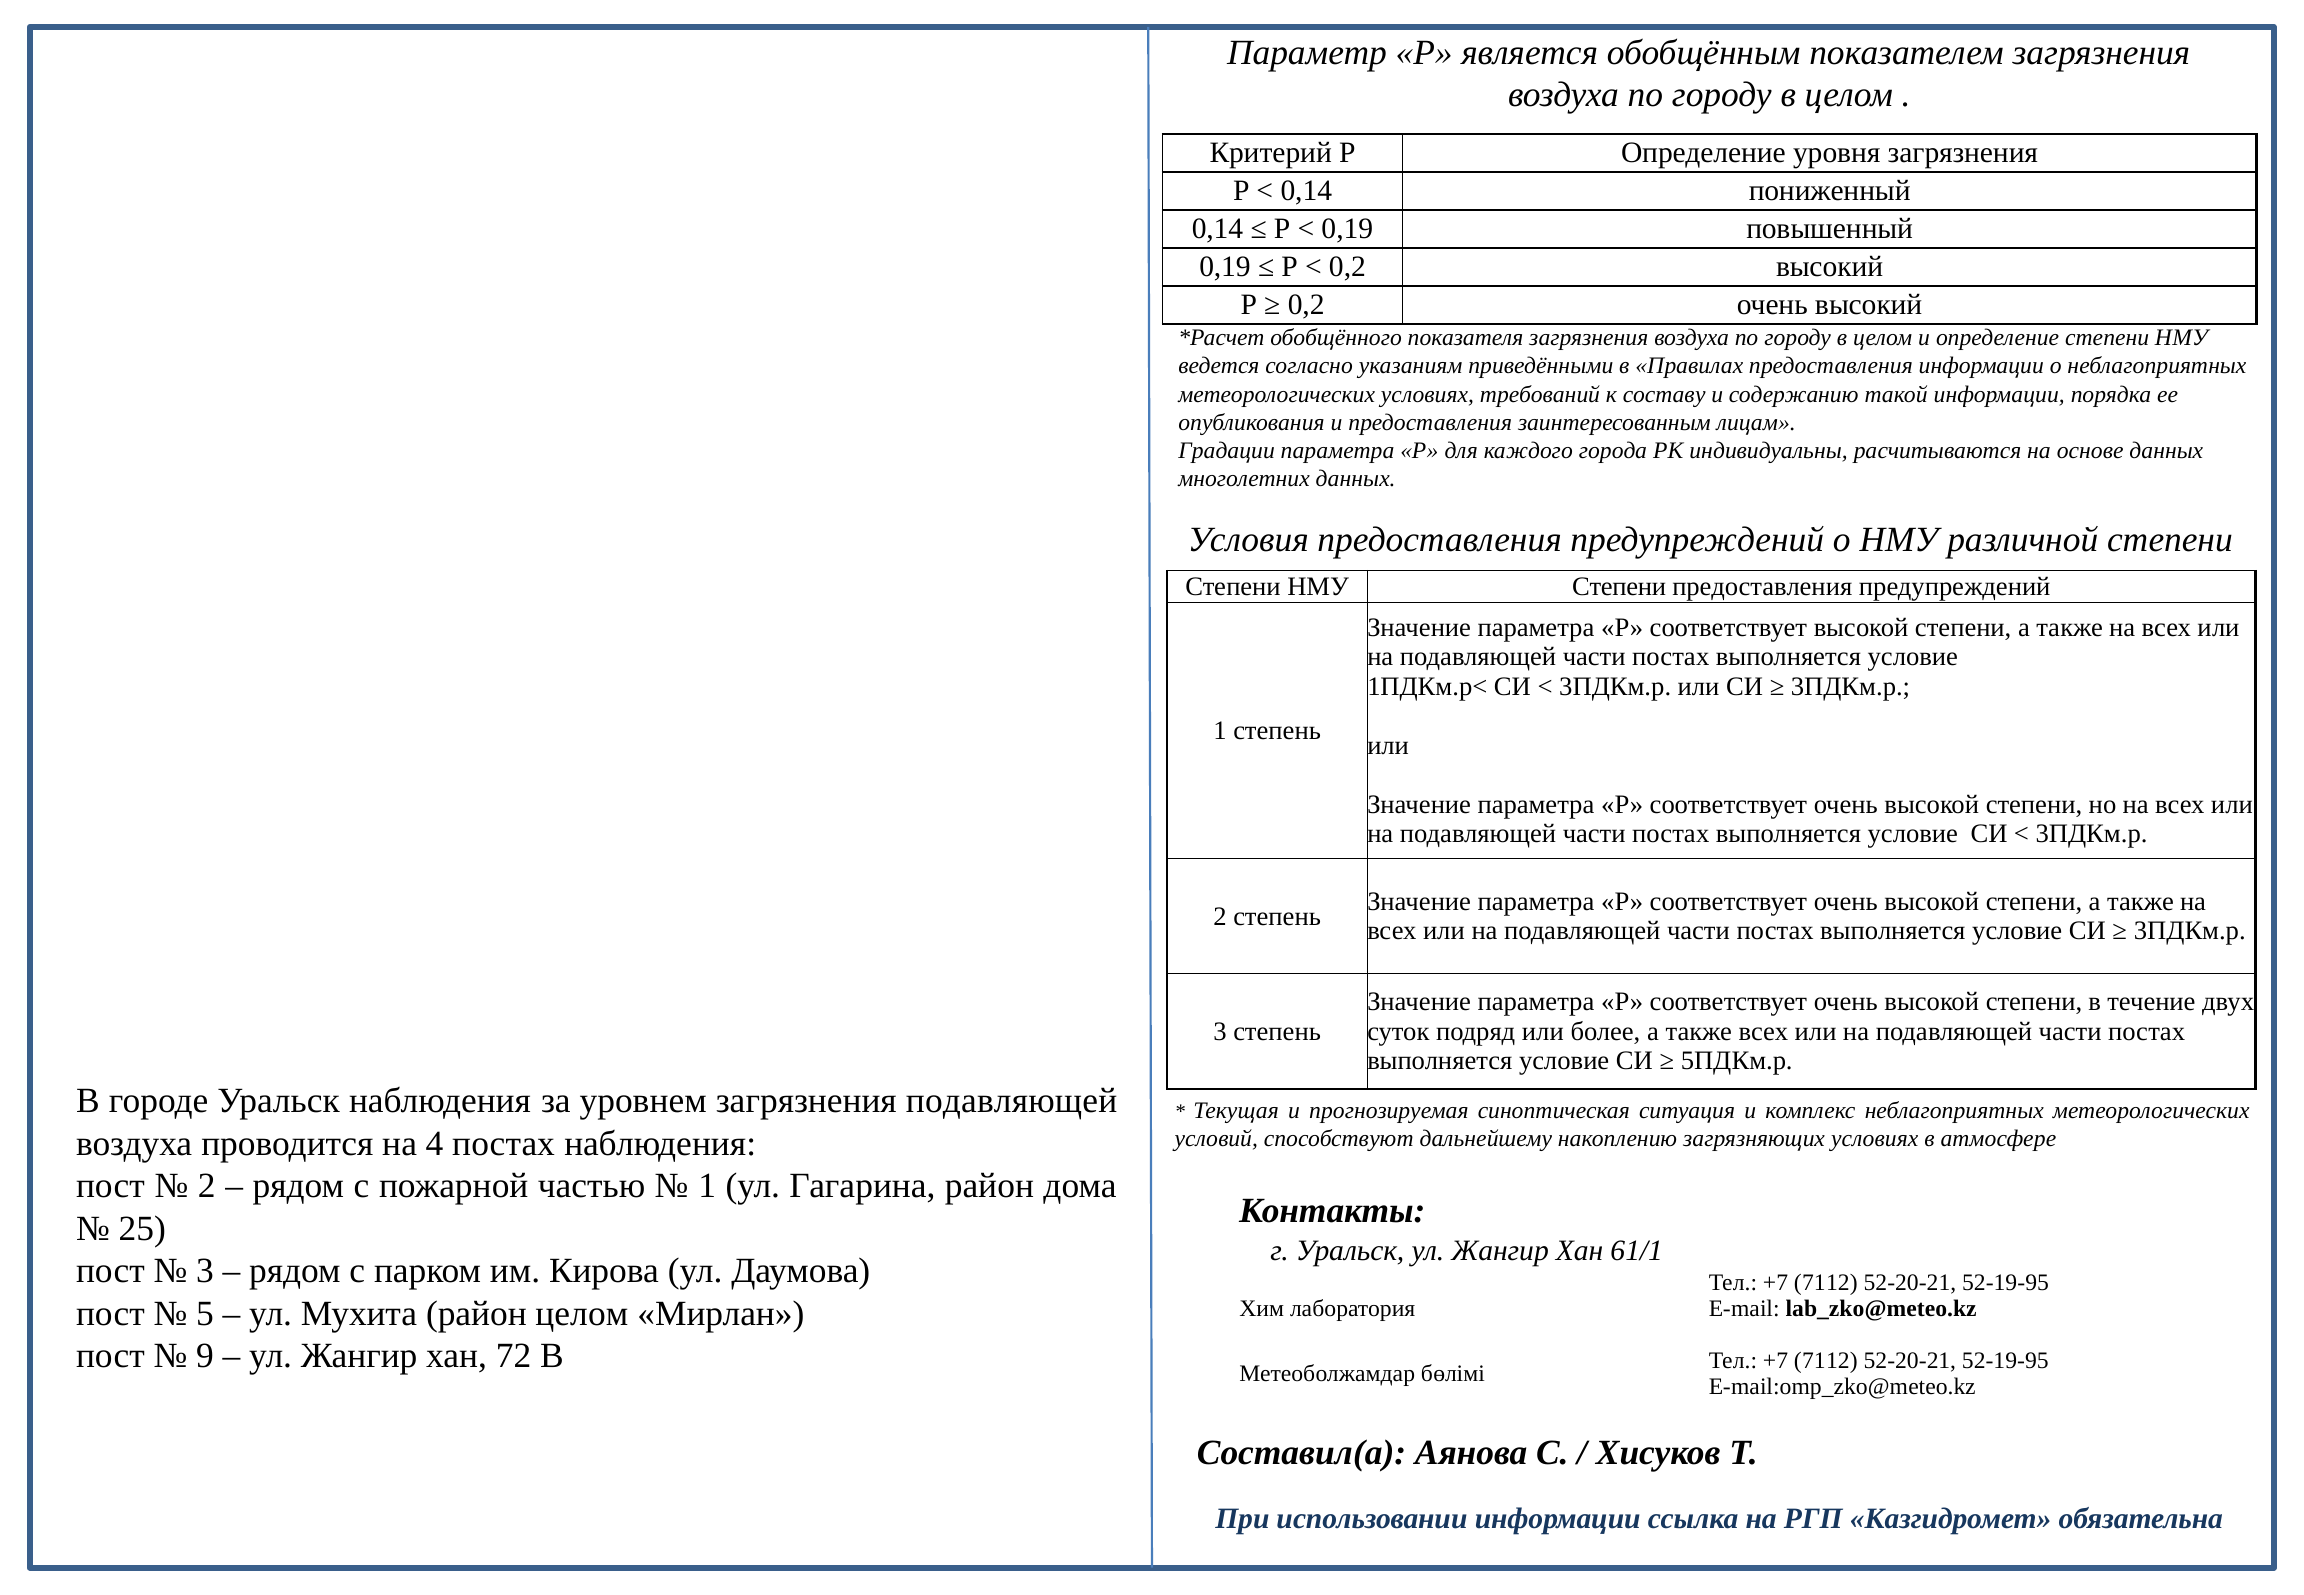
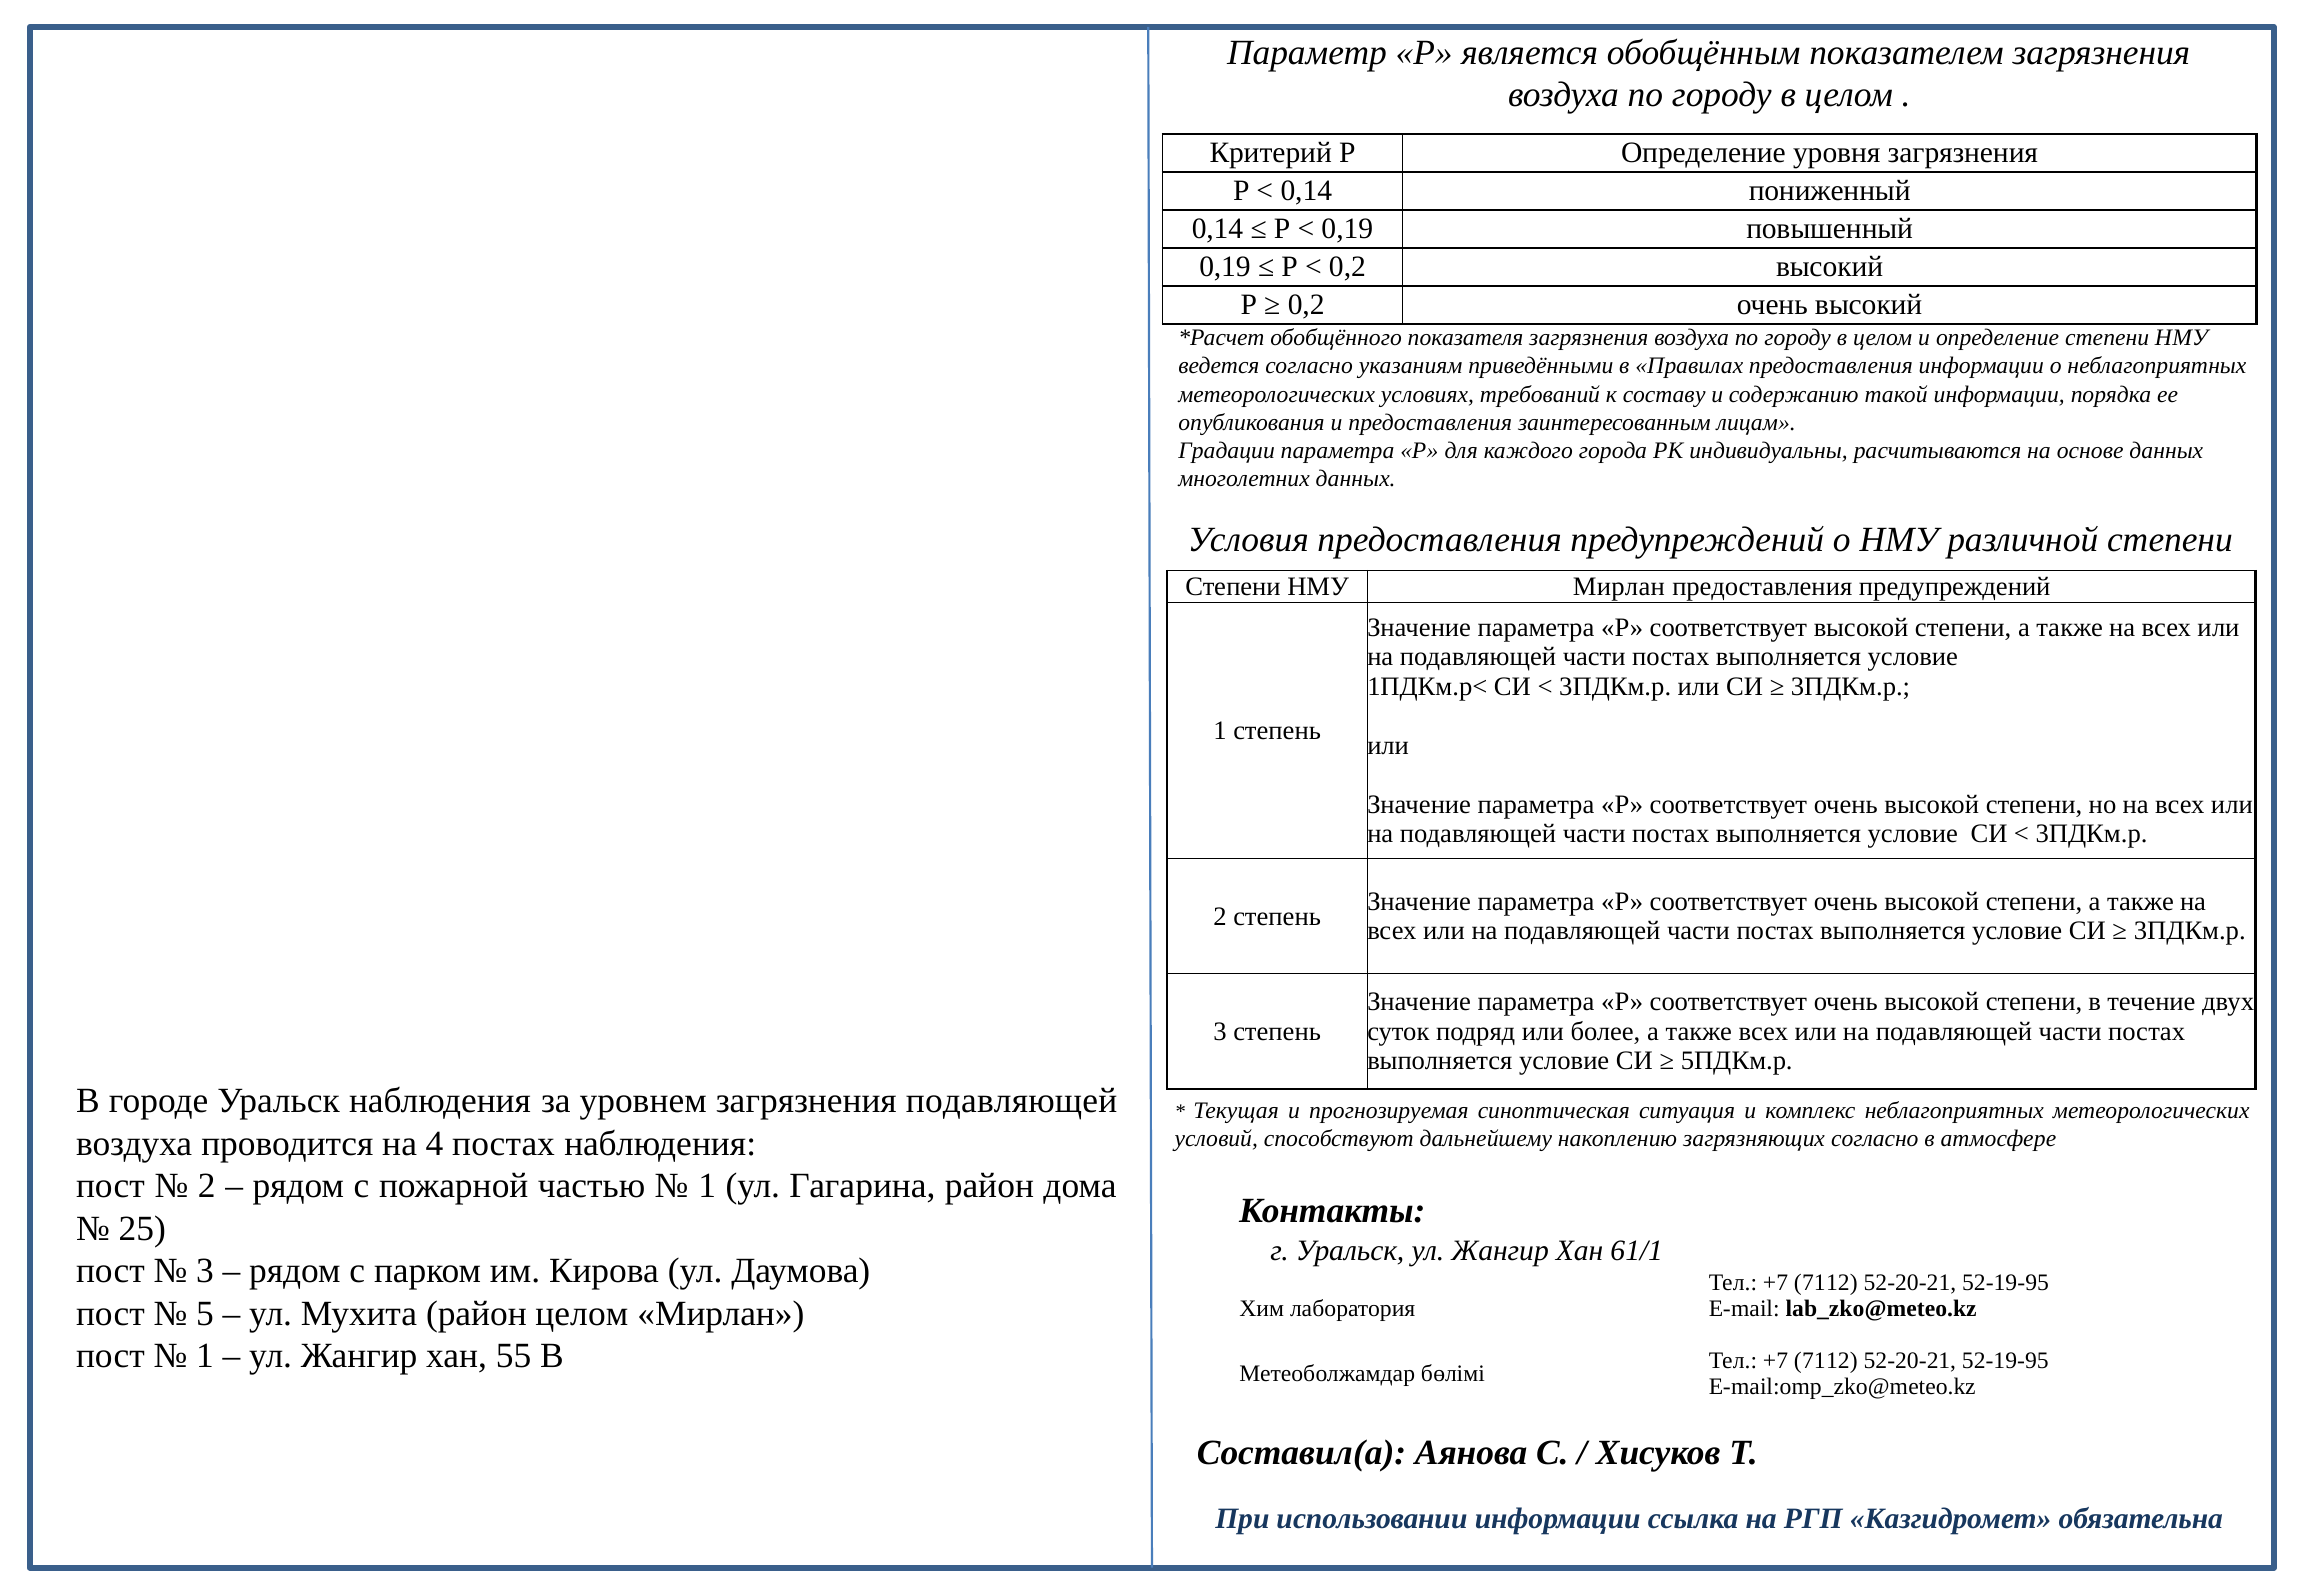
НМУ Степени: Степени -> Мирлан
загрязняющих условиях: условиях -> согласно
9 at (205, 1356): 9 -> 1
72: 72 -> 55
